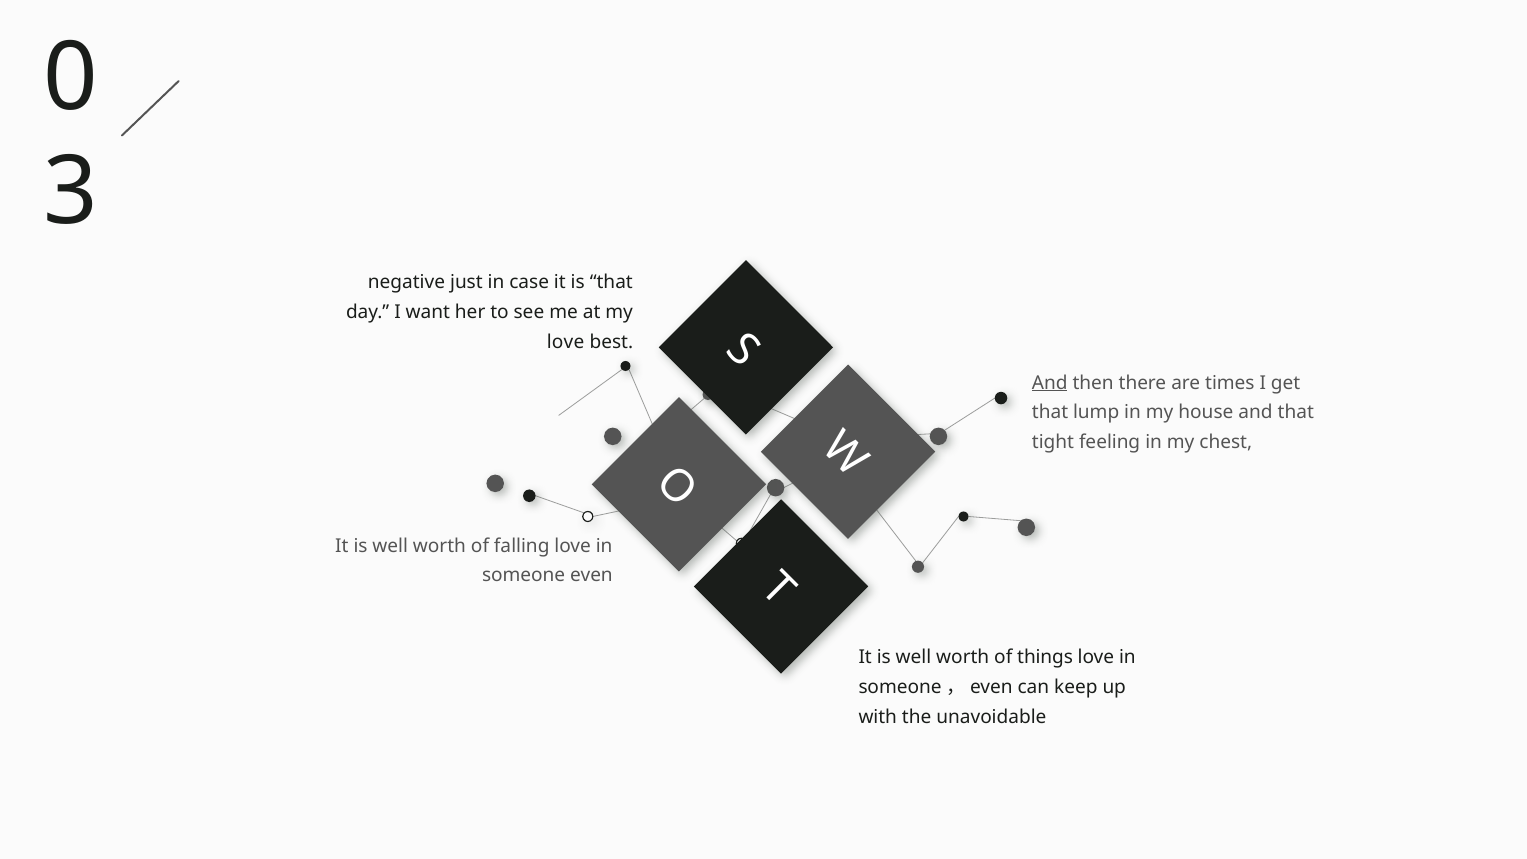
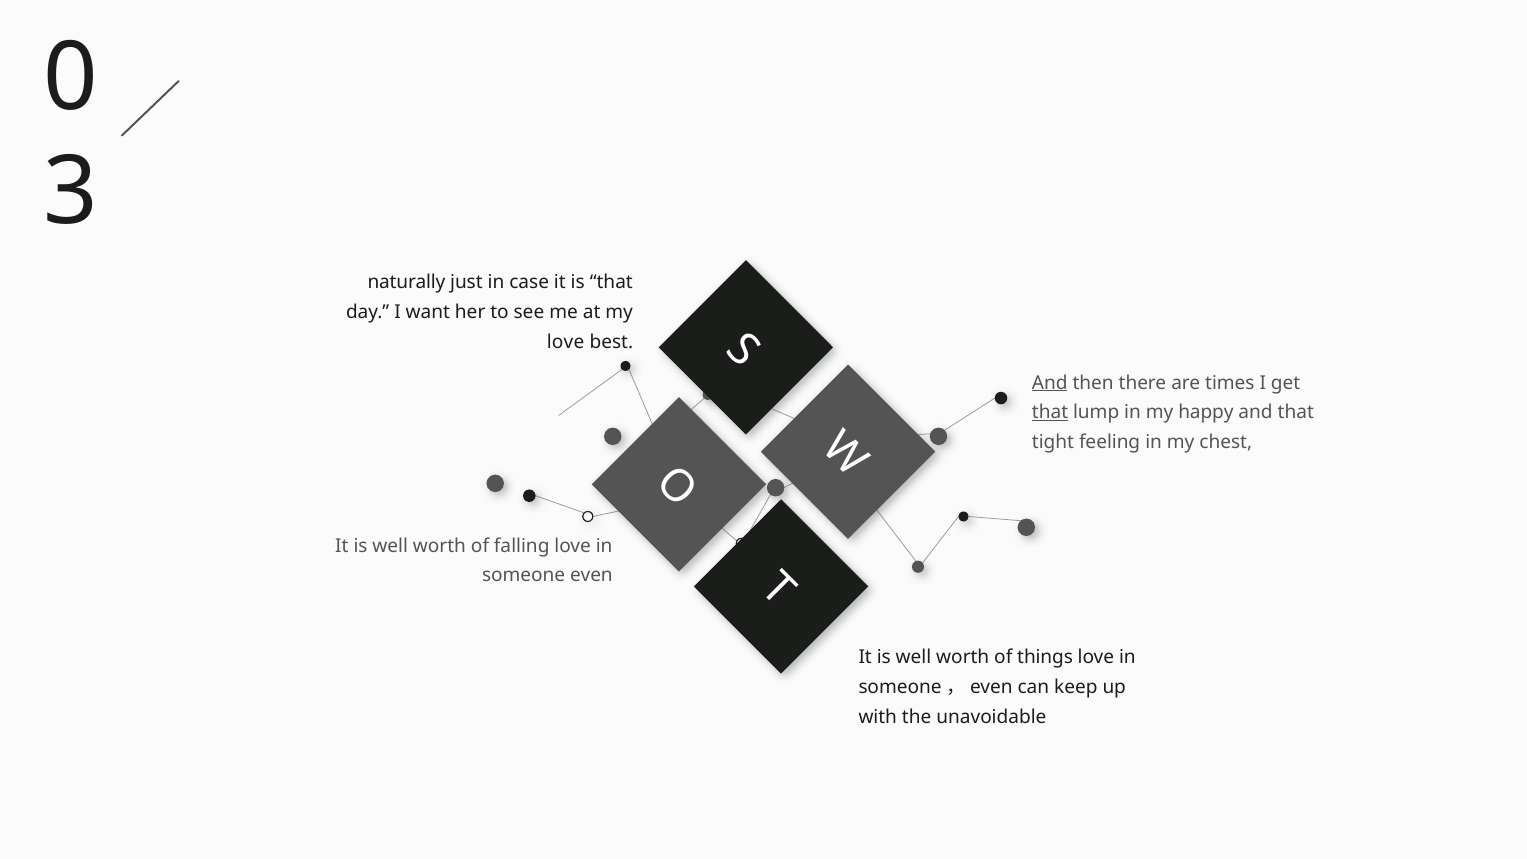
negative: negative -> naturally
that at (1050, 412) underline: none -> present
house: house -> happy
